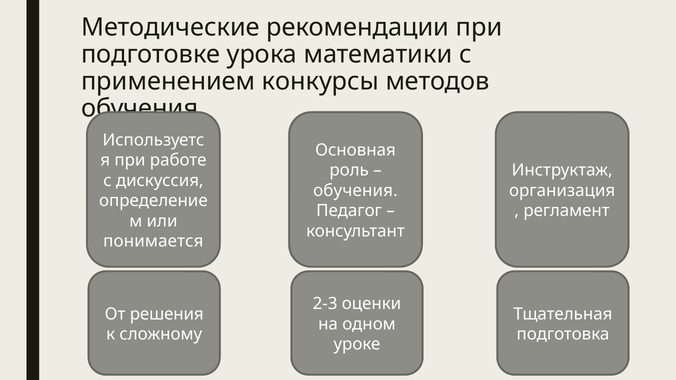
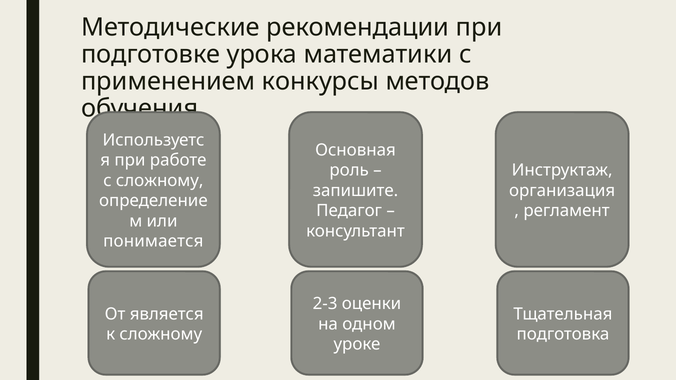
с дискуссия: дискуссия -> сложному
обучения at (355, 191): обучения -> запишите
решения: решения -> является
